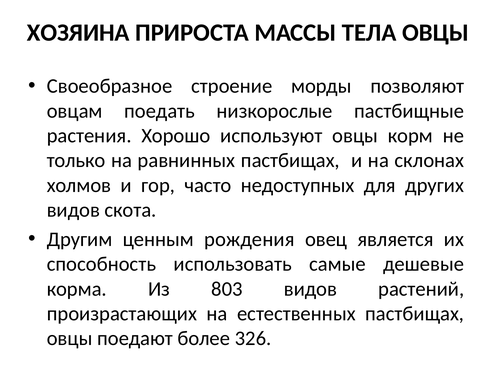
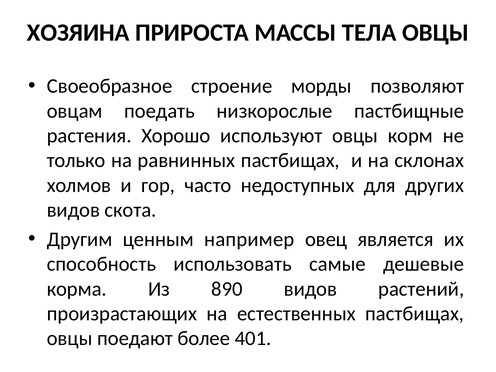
рождения: рождения -> например
803: 803 -> 890
326: 326 -> 401
